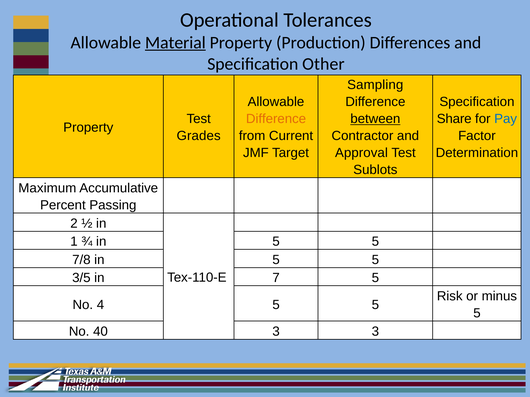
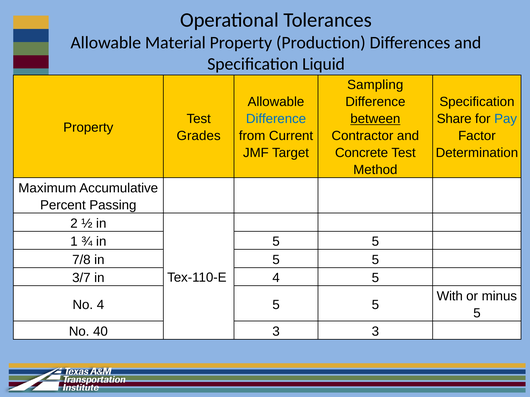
Material underline: present -> none
Other: Other -> Liquid
Difference at (276, 119) colour: orange -> blue
Approval: Approval -> Concrete
Sublots: Sublots -> Method
3/5: 3/5 -> 3/7
in 7: 7 -> 4
Risk: Risk -> With
